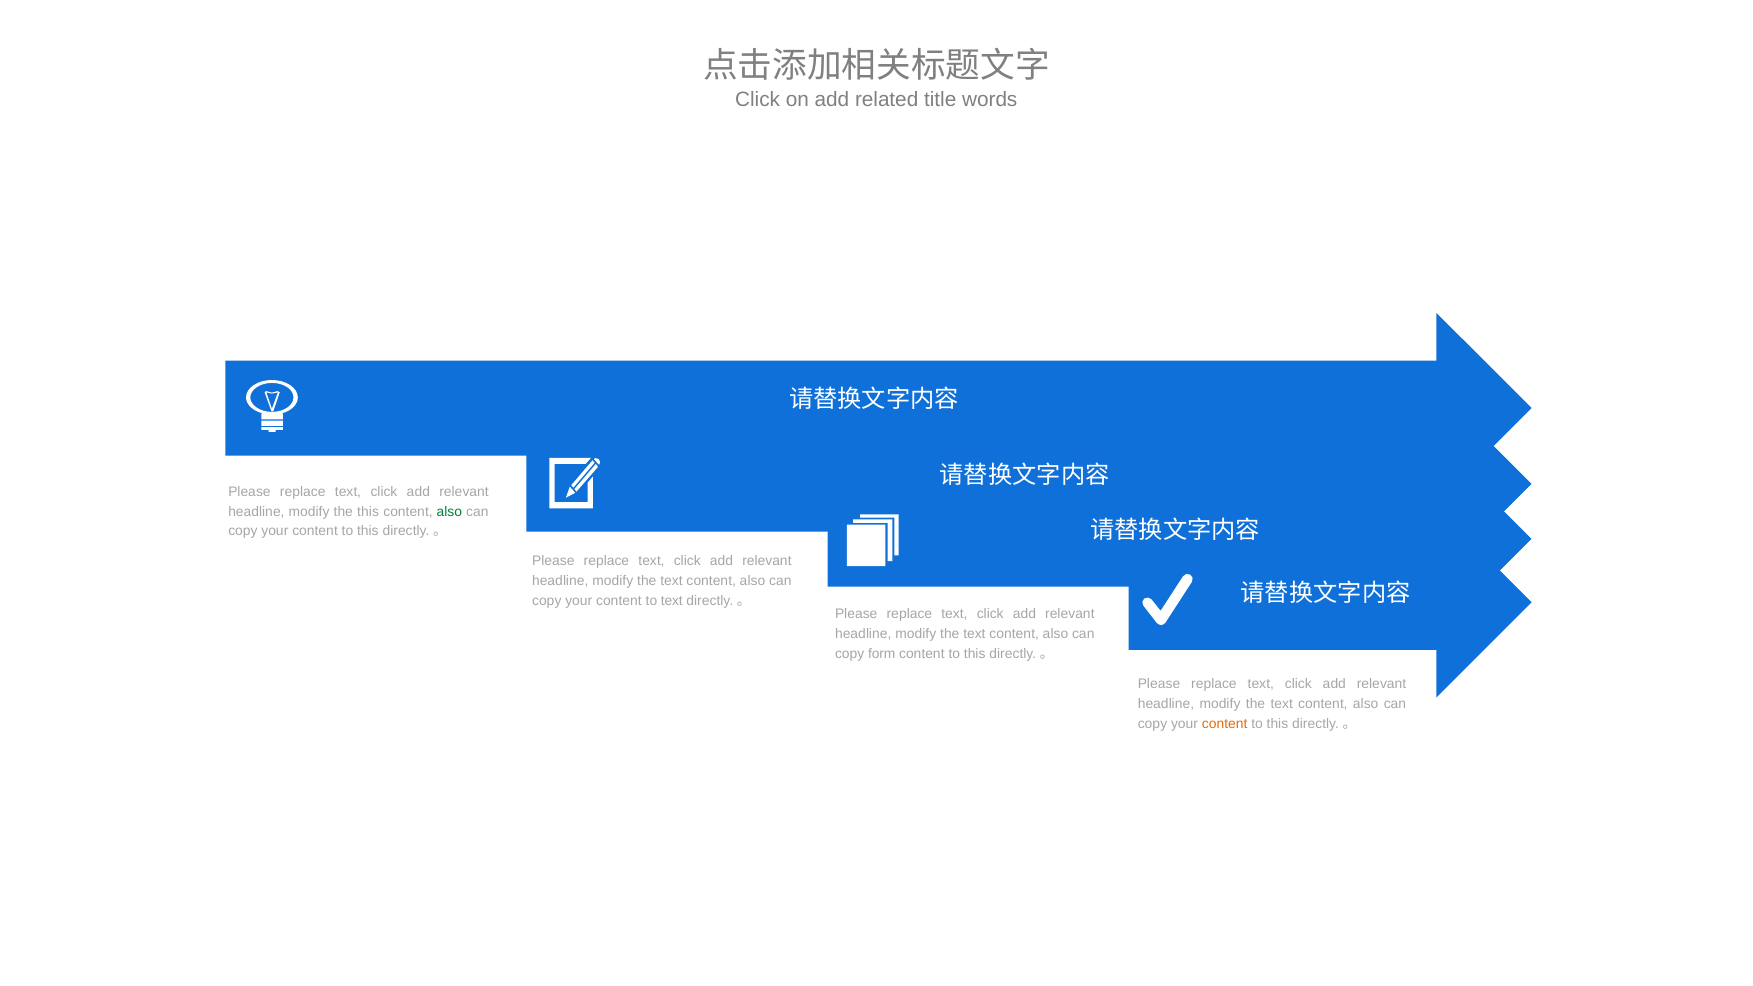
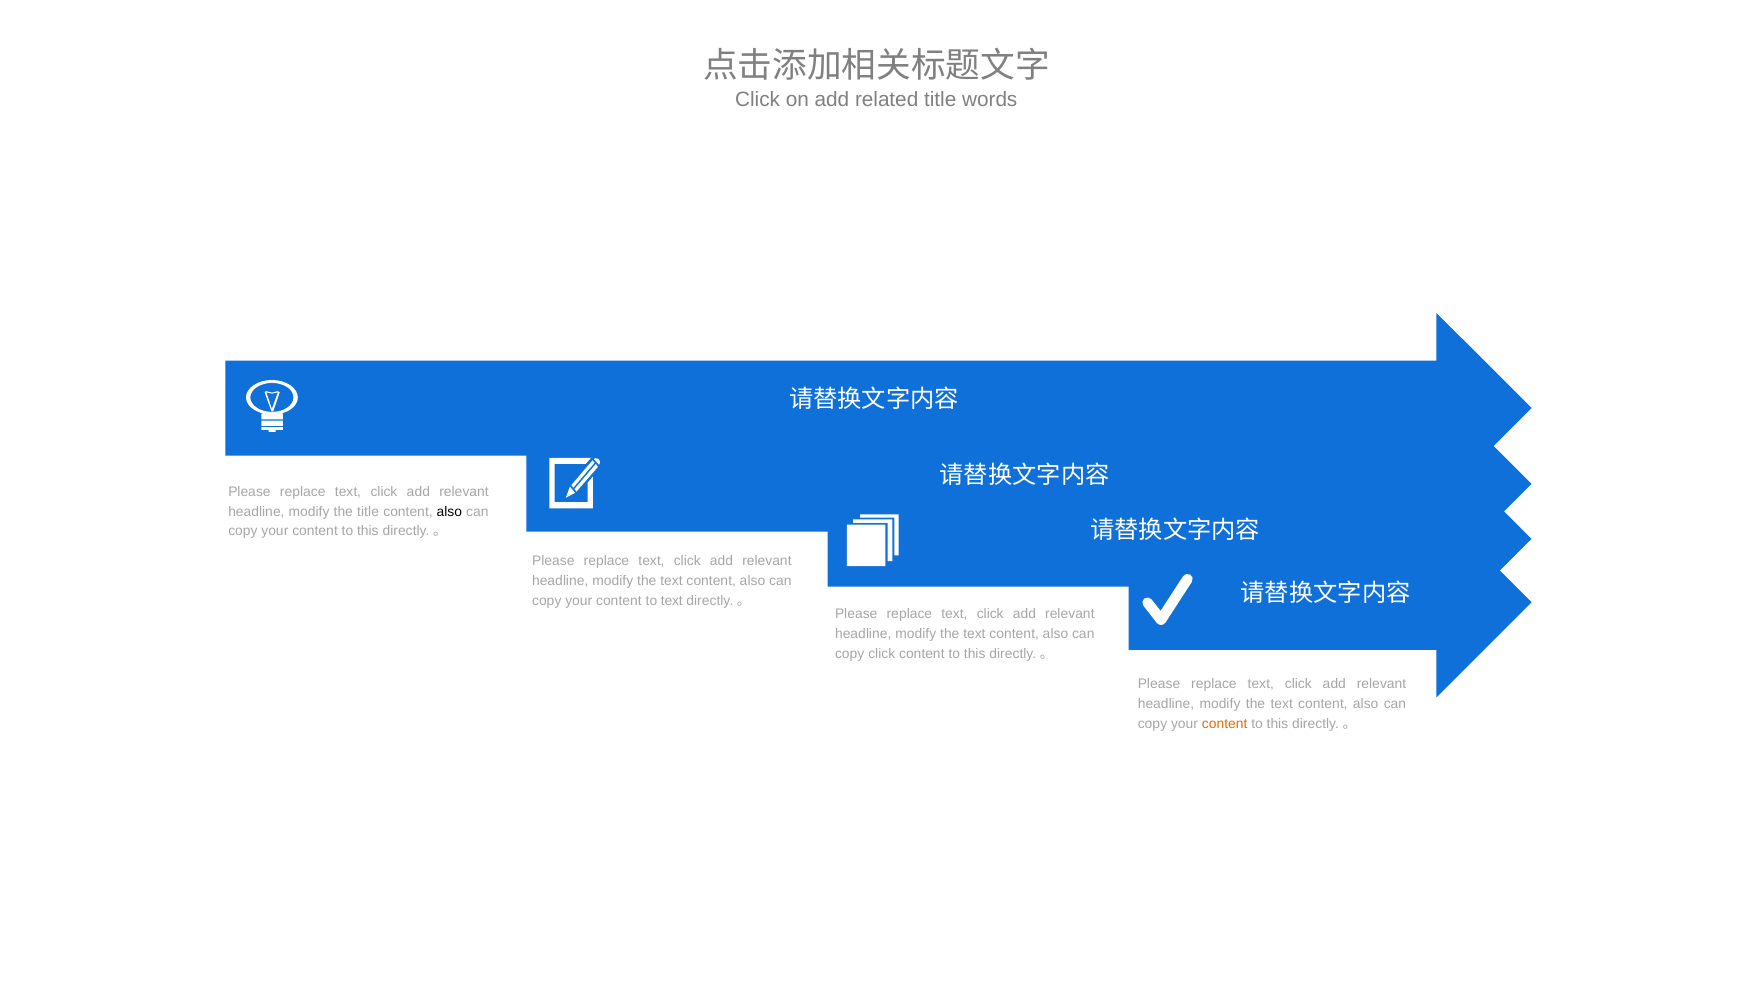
the this: this -> title
also at (449, 511) colour: green -> black
copy form: form -> click
